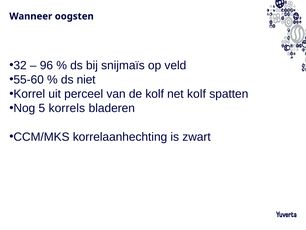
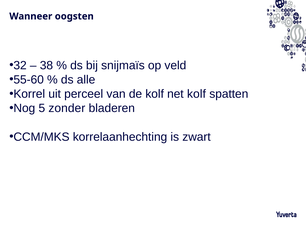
96: 96 -> 38
niet: niet -> alle
korrels: korrels -> zonder
